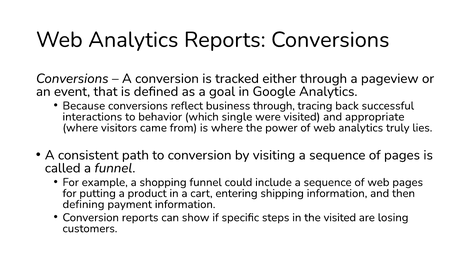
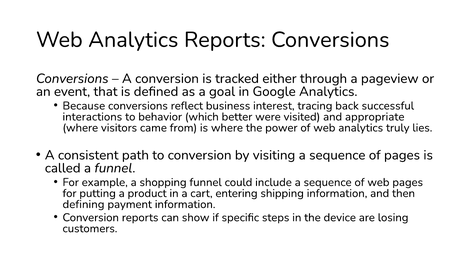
business through: through -> interest
single: single -> better
the visited: visited -> device
